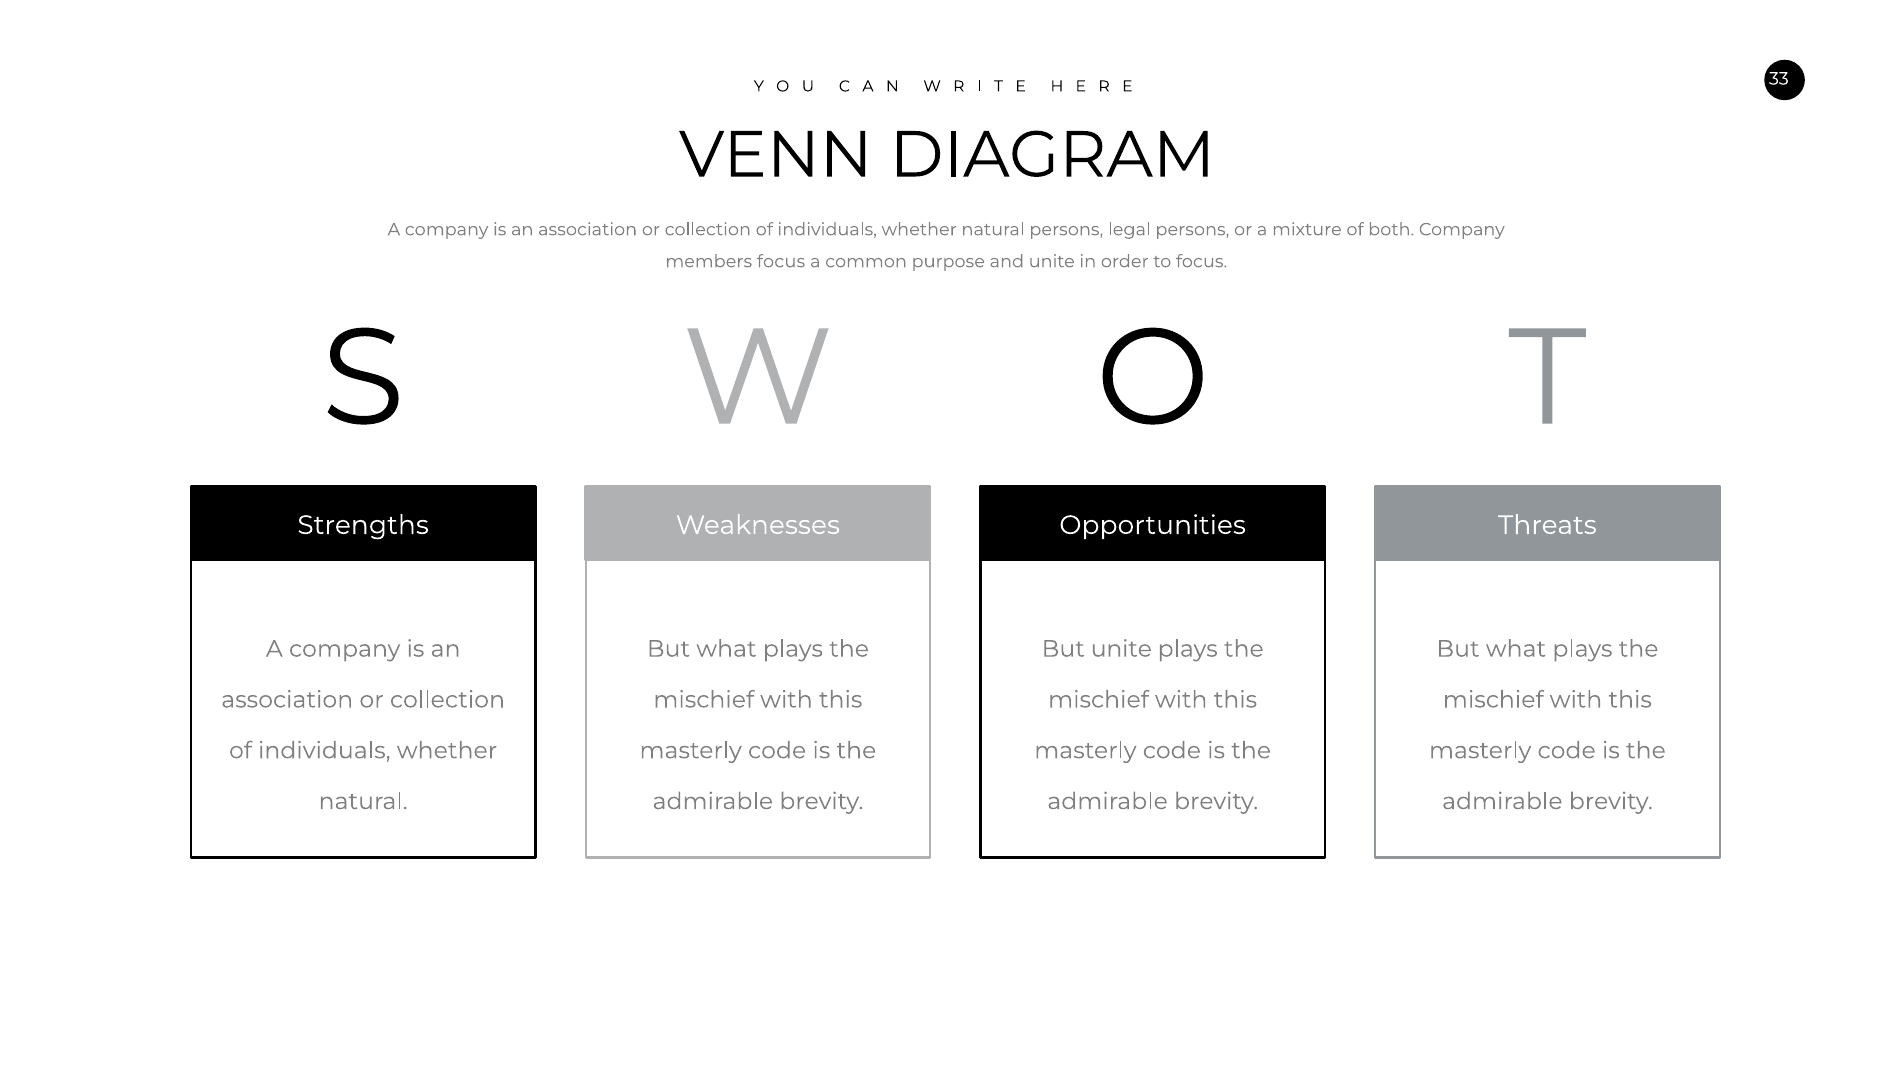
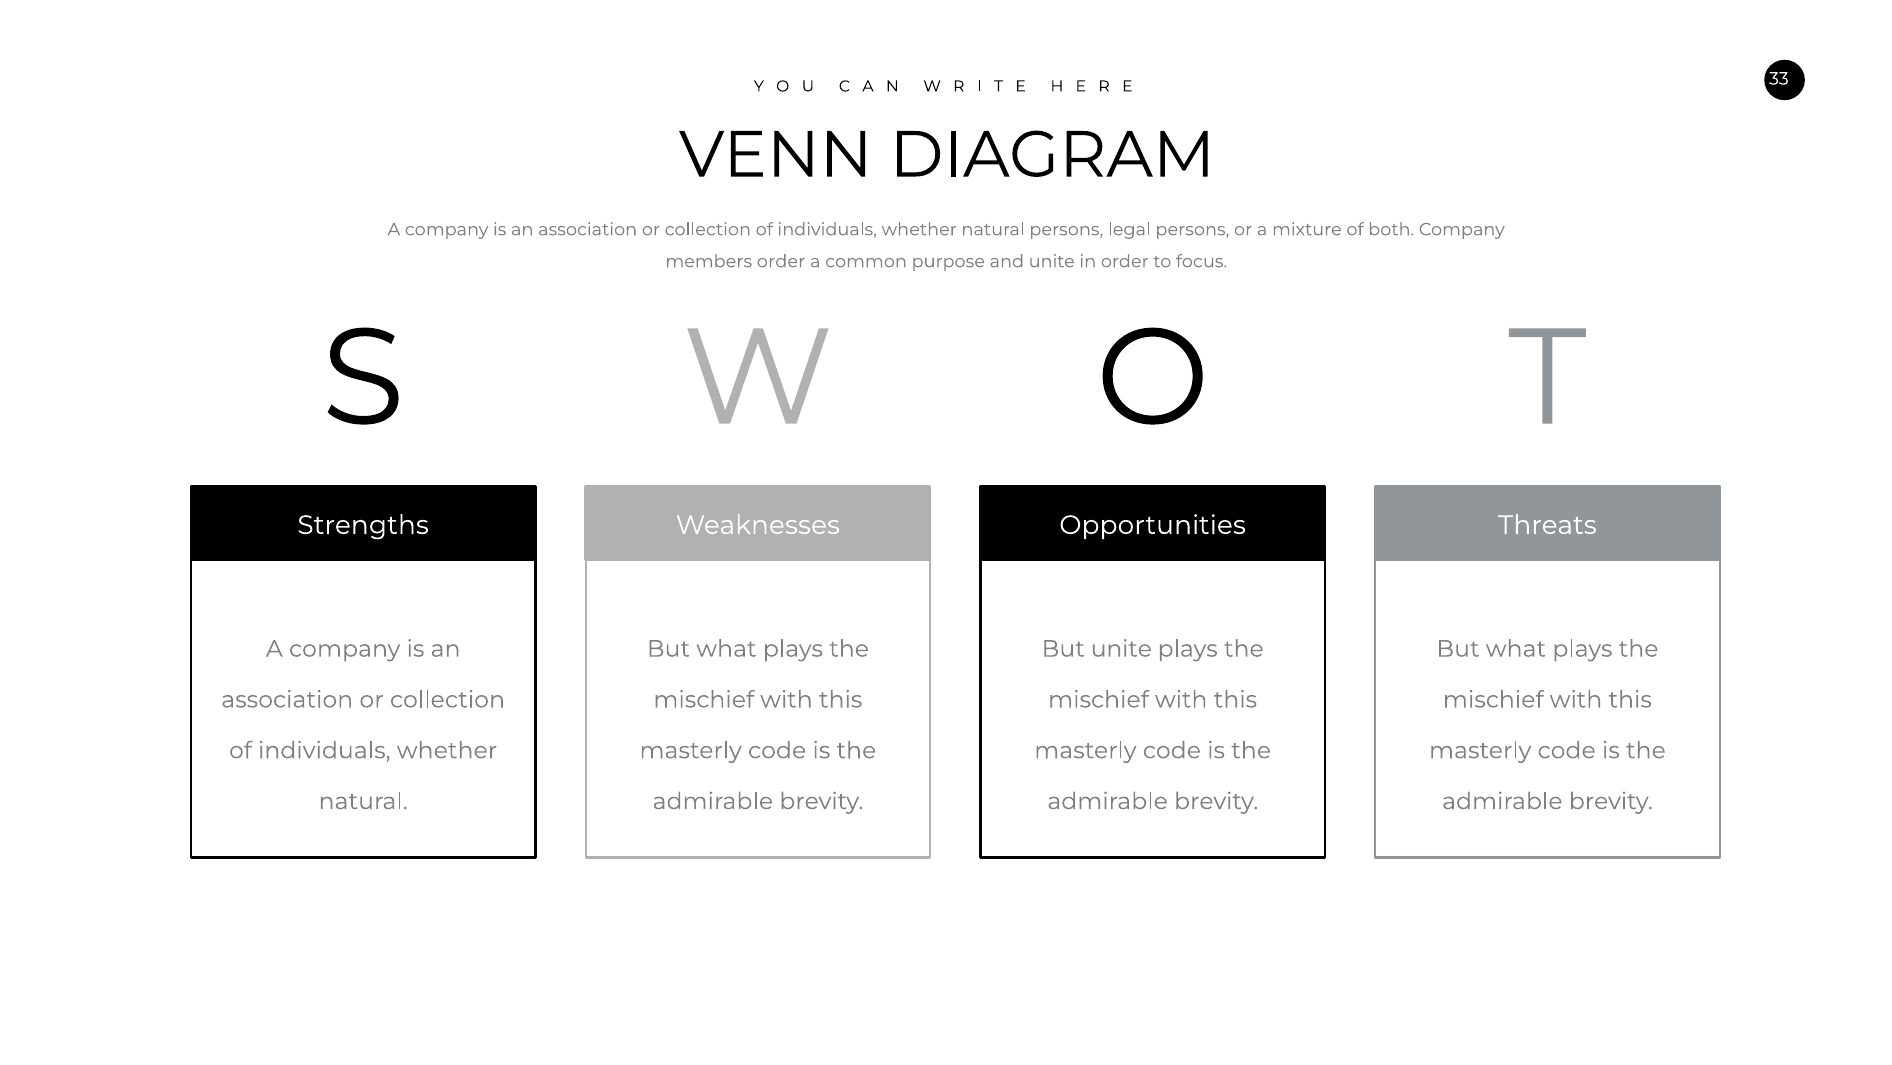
members focus: focus -> order
